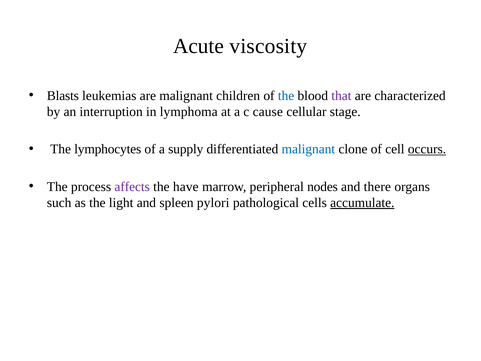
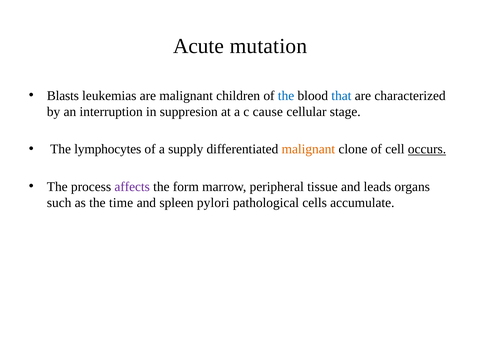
viscosity: viscosity -> mutation
that colour: purple -> blue
lymphoma: lymphoma -> suppresion
malignant at (308, 149) colour: blue -> orange
have: have -> form
nodes: nodes -> tissue
there: there -> leads
light: light -> time
accumulate underline: present -> none
